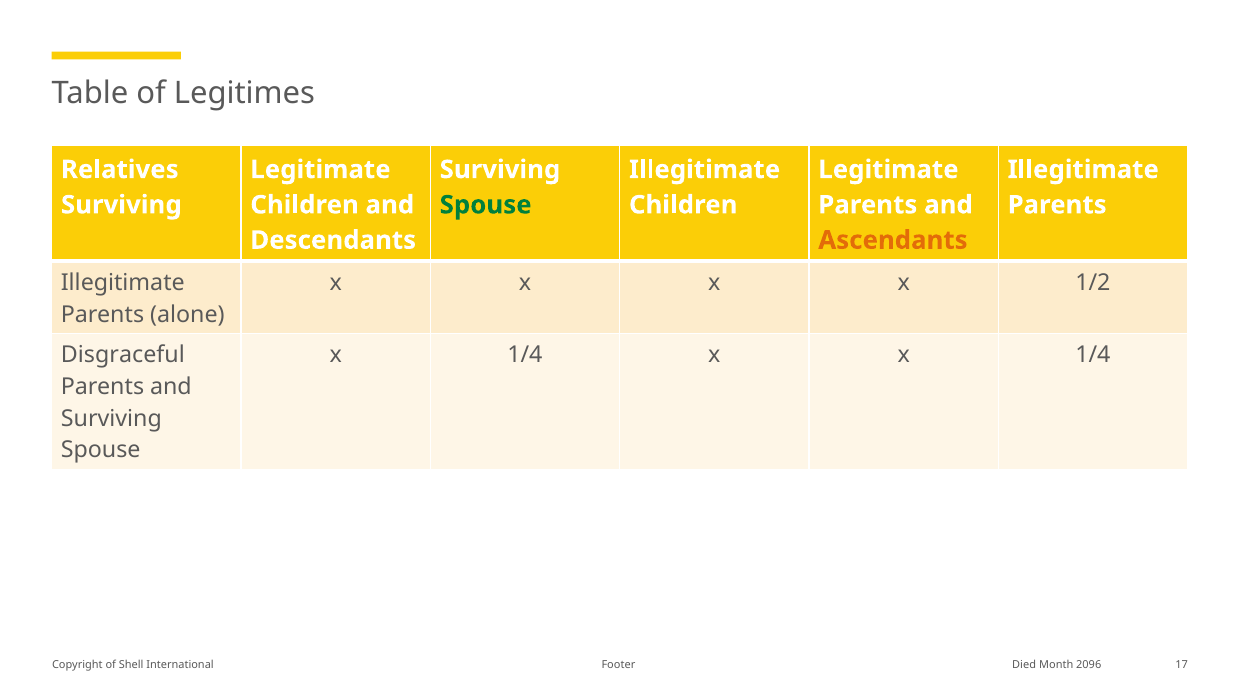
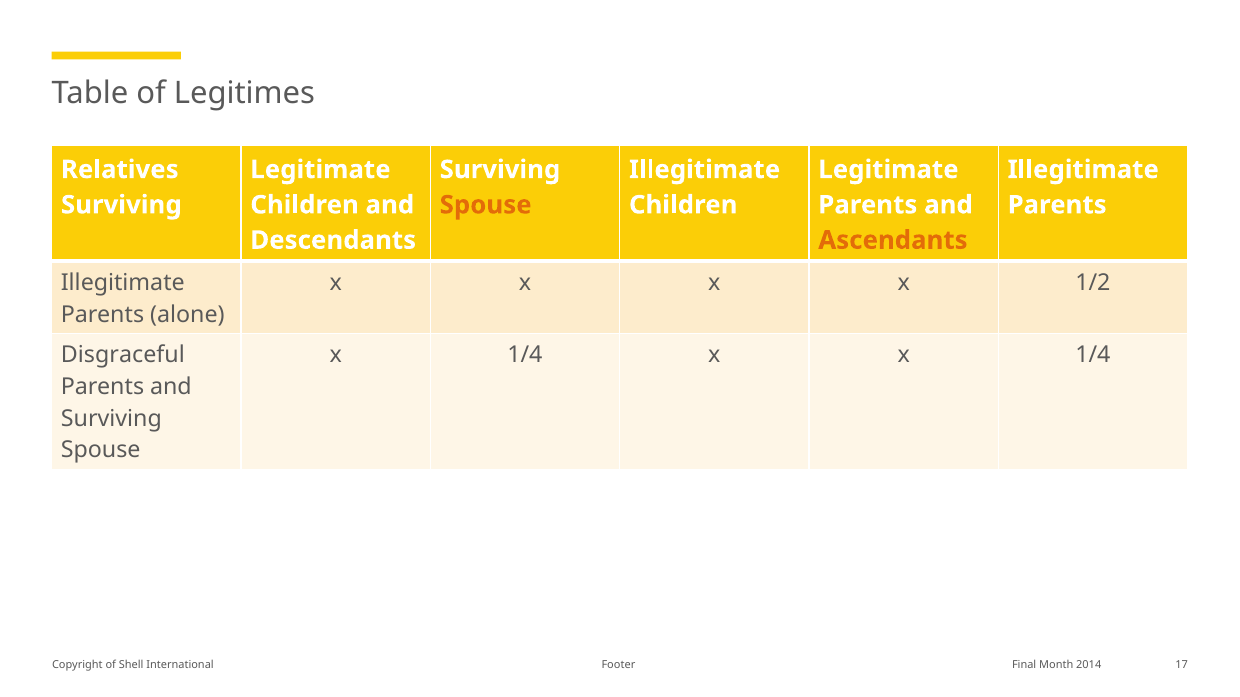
Spouse at (486, 205) colour: green -> orange
Died: Died -> Final
2096: 2096 -> 2014
